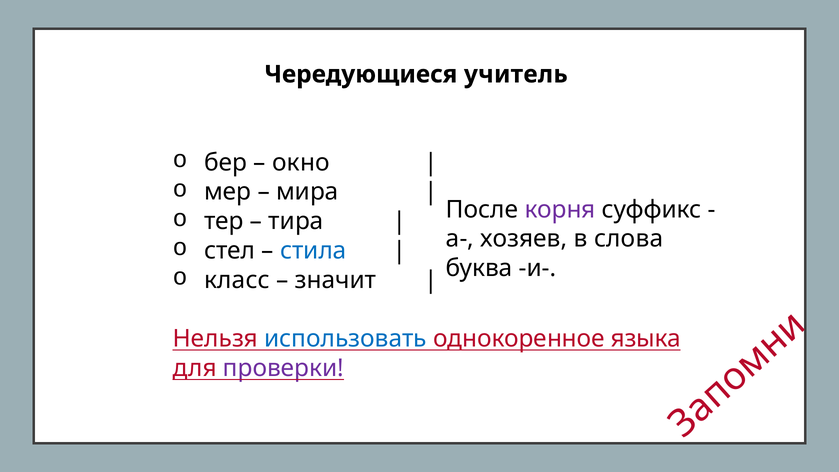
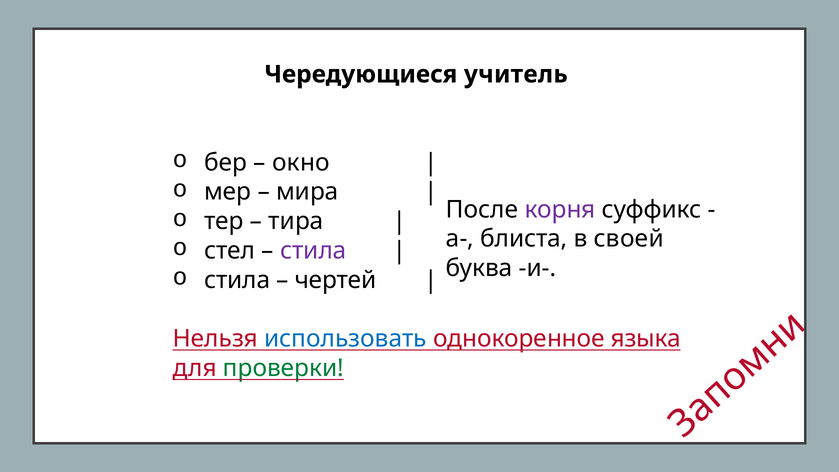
хозяев: хозяев -> блиста
слова: слова -> своей
стила at (313, 251) colour: blue -> purple
класс at (237, 280): класс -> стила
значит: значит -> чертей
проверки colour: purple -> green
